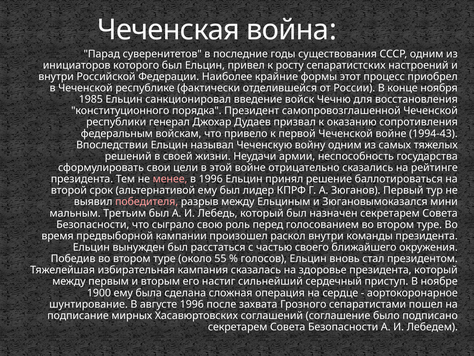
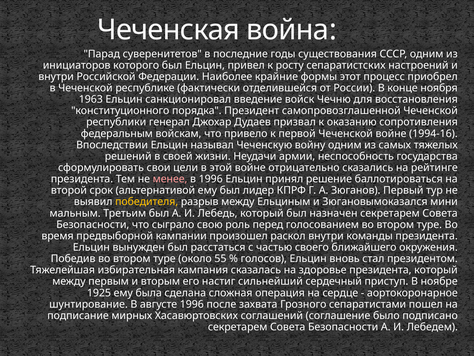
1985: 1985 -> 1963
1994-43: 1994-43 -> 1994-16
победителя colour: pink -> yellow
1900: 1900 -> 1925
